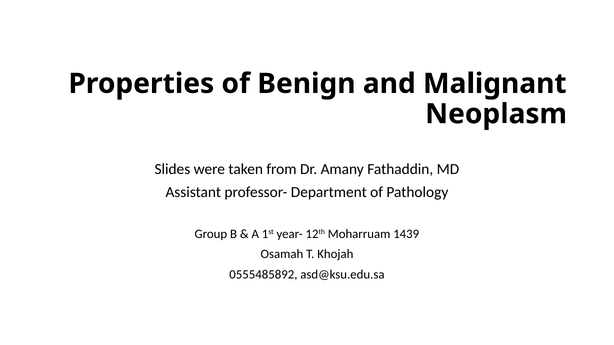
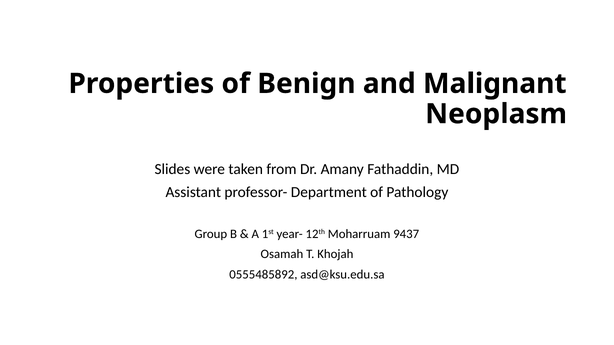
1439: 1439 -> 9437
